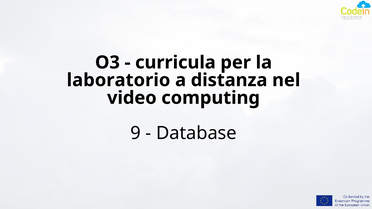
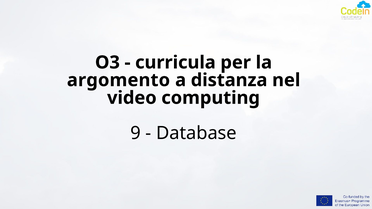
laboratorio: laboratorio -> argomento
